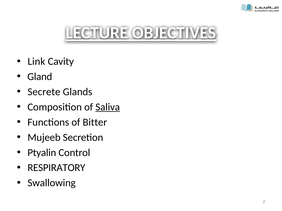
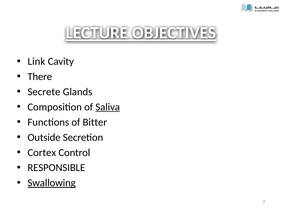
Gland: Gland -> There
Mujeeb: Mujeeb -> Outside
Ptyalin: Ptyalin -> Cortex
RESPIRATORY: RESPIRATORY -> RESPONSIBLE
Swallowing underline: none -> present
